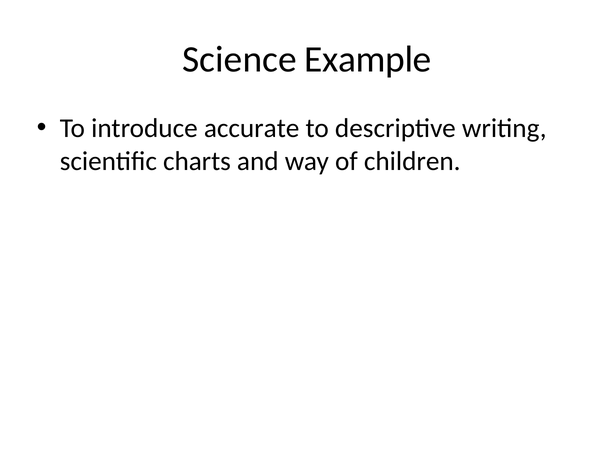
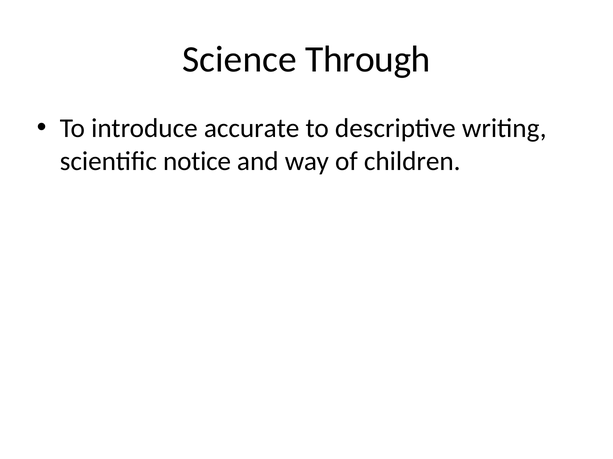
Example: Example -> Through
charts: charts -> notice
